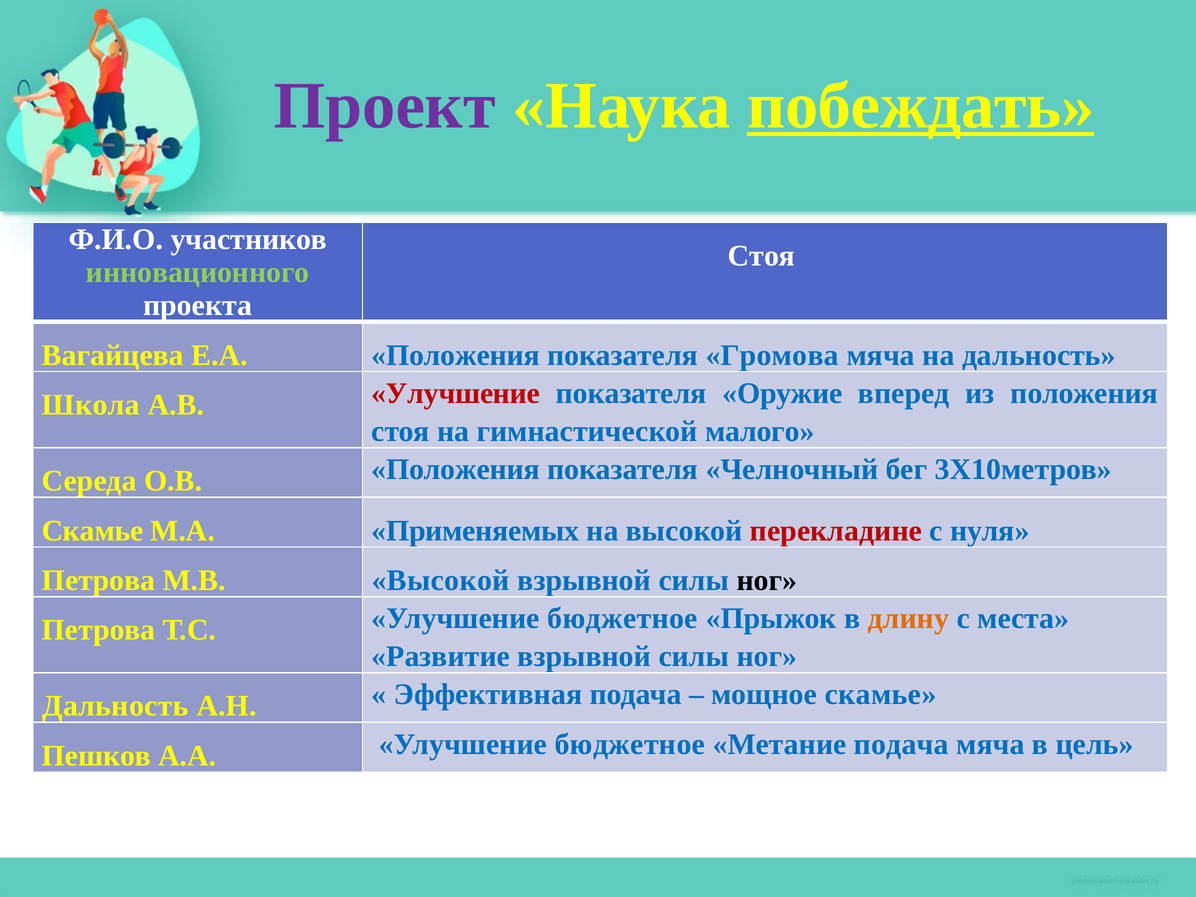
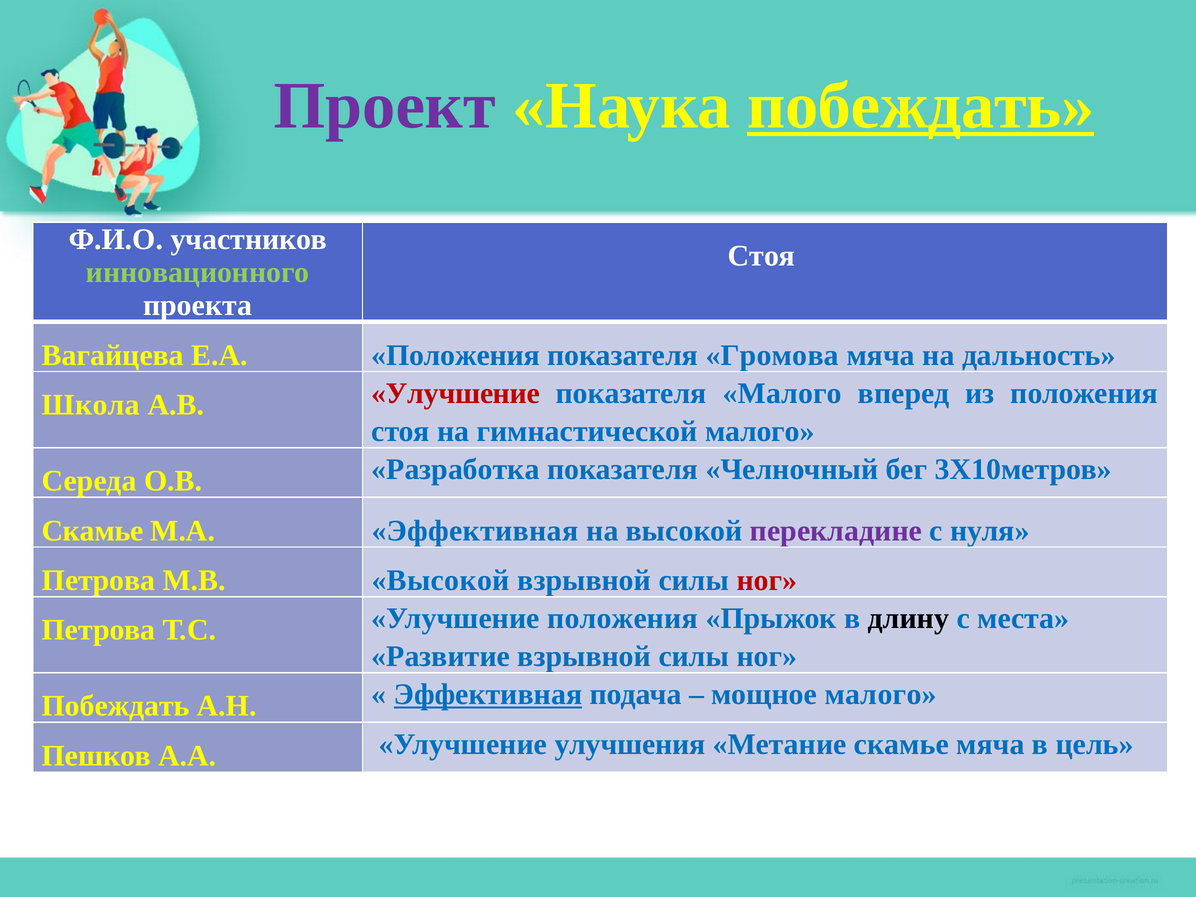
показателя Оружие: Оружие -> Малого
О.В Положения: Положения -> Разработка
М.А Применяемых: Применяемых -> Эффективная
перекладине colour: red -> purple
ног at (767, 580) colour: black -> red
Т.С Улучшение бюджетное: бюджетное -> положения
длину colour: orange -> black
Дальность at (115, 706): Дальность -> Побеждать
Эффективная at (488, 695) underline: none -> present
мощное скамье: скамье -> малого
А.А Улучшение бюджетное: бюджетное -> улучшения
Метание подача: подача -> скамье
